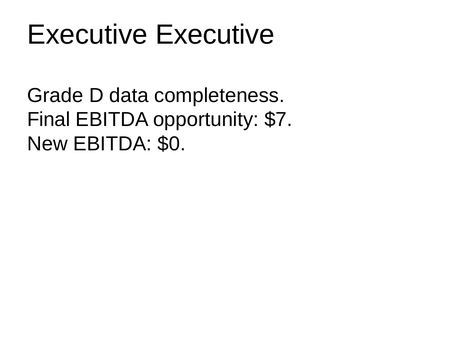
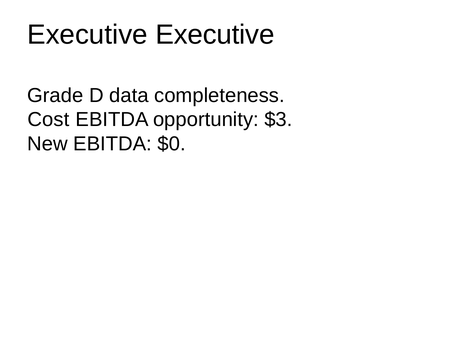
Final: Final -> Cost
$7: $7 -> $3
